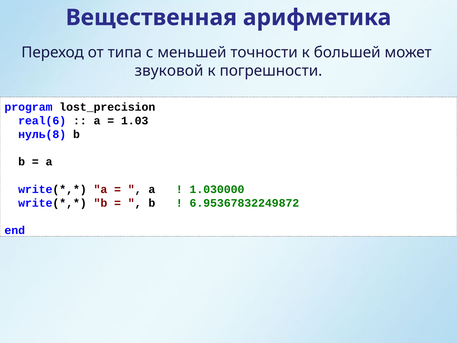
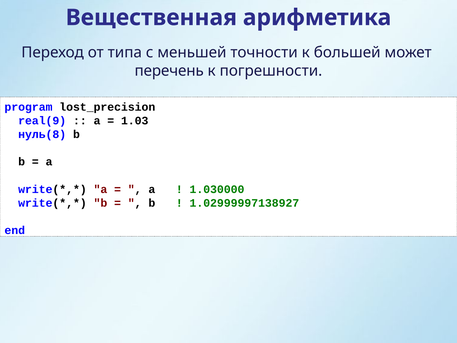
звуковой: звуковой -> перечень
real(6: real(6 -> real(9
6.95367832249872: 6.95367832249872 -> 1.02999997138927
